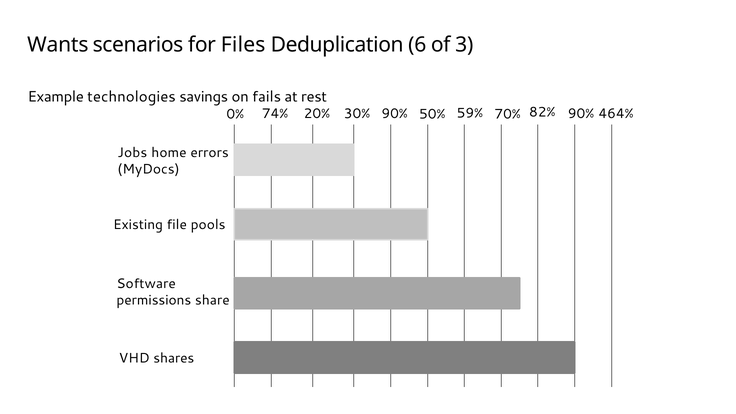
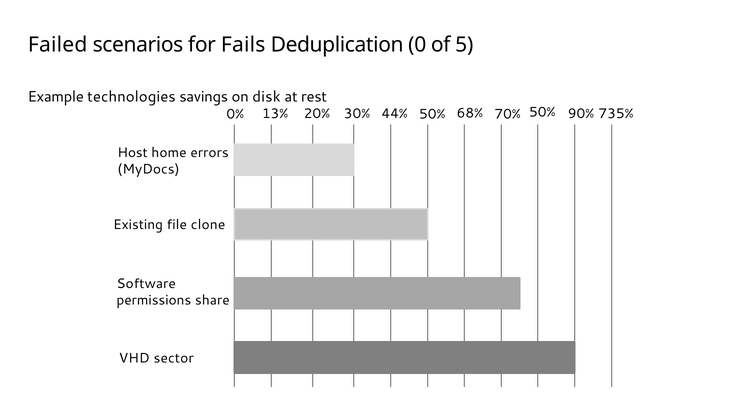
Wants: Wants -> Failed
Files: Files -> Fails
6: 6 -> 0
3: 3 -> 5
fails: fails -> disk
74%: 74% -> 13%
30% 90%: 90% -> 44%
59%: 59% -> 68%
70% 82%: 82% -> 50%
464%: 464% -> 735%
Jobs: Jobs -> Host
pools: pools -> clone
shares: shares -> sector
